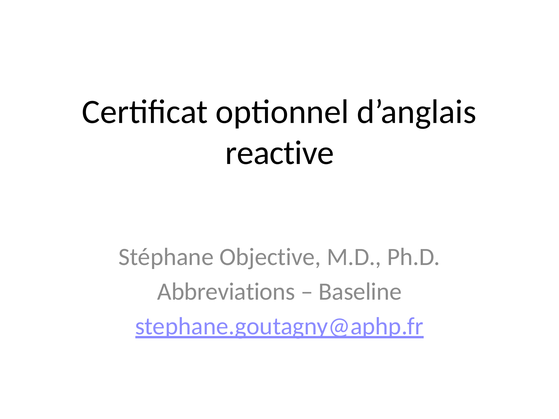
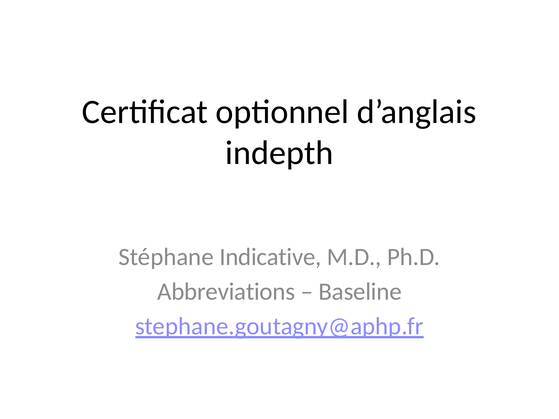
reactive: reactive -> indepth
Objective: Objective -> Indicative
